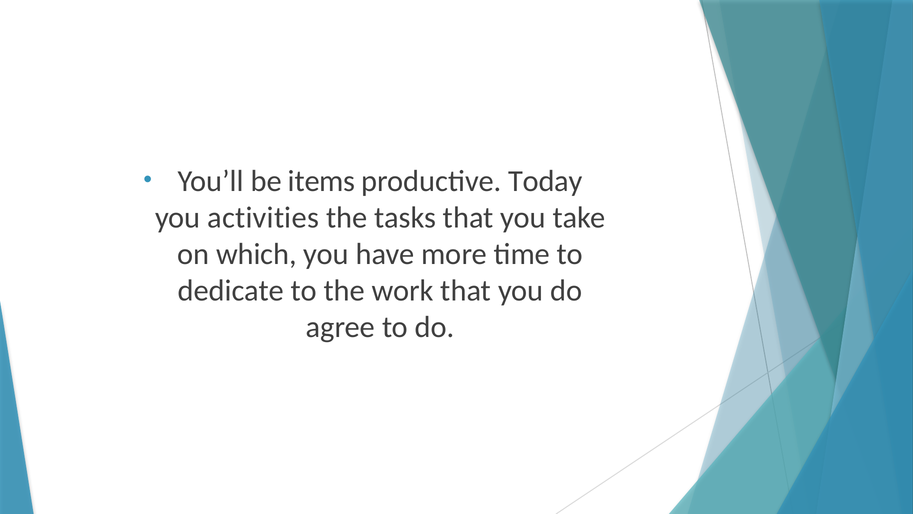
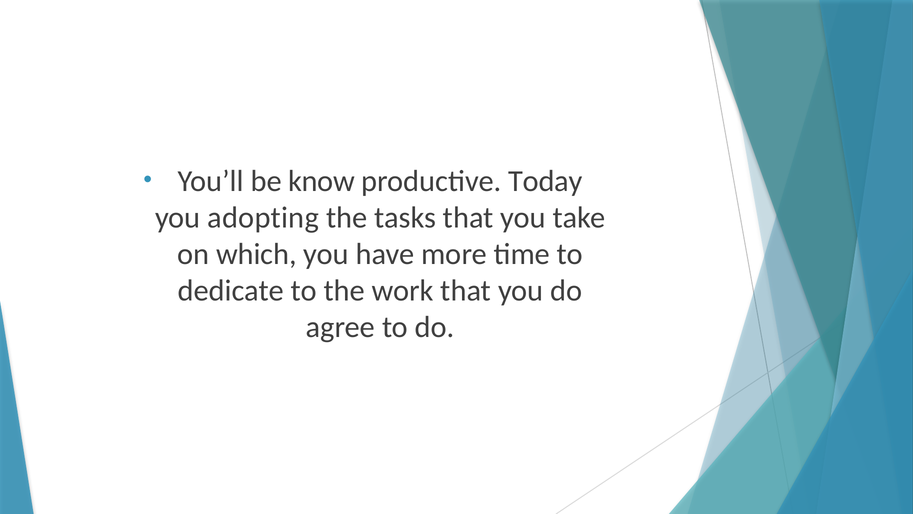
items: items -> know
activities: activities -> adopting
